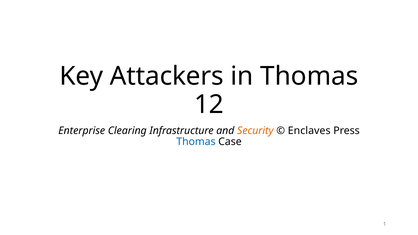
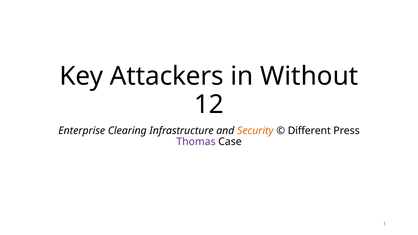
in Thomas: Thomas -> Without
Enclaves: Enclaves -> Different
Thomas at (196, 142) colour: blue -> purple
